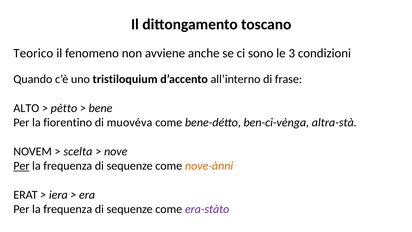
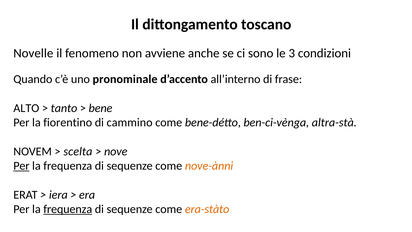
Teorico: Teorico -> Novelle
tristiloquium: tristiloquium -> pronominale
pètto: pètto -> tanto
muovéva: muovéva -> cammino
frequenza at (68, 209) underline: none -> present
era-stàto colour: purple -> orange
